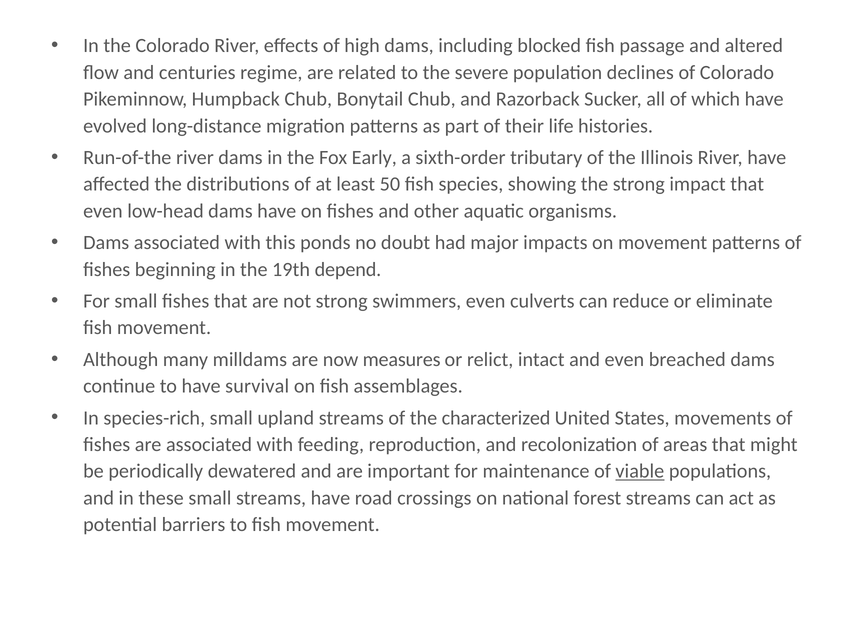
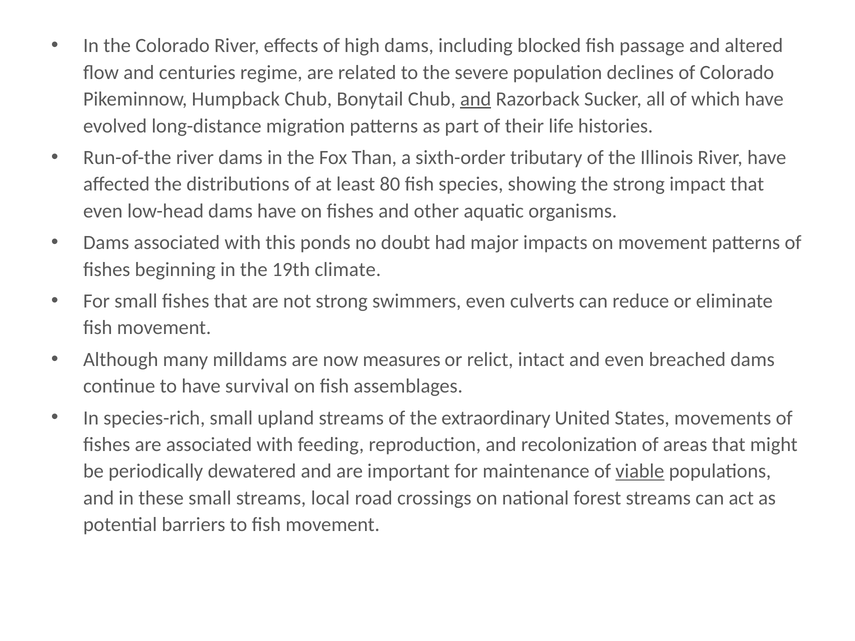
and at (476, 99) underline: none -> present
Early: Early -> Than
50: 50 -> 80
depend: depend -> climate
characterized: characterized -> extraordinary
streams have: have -> local
